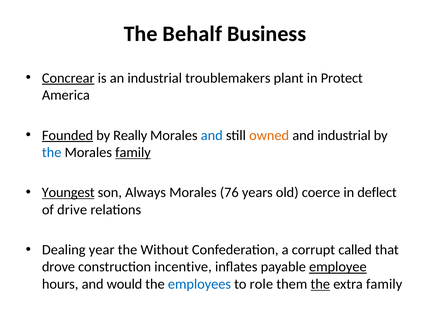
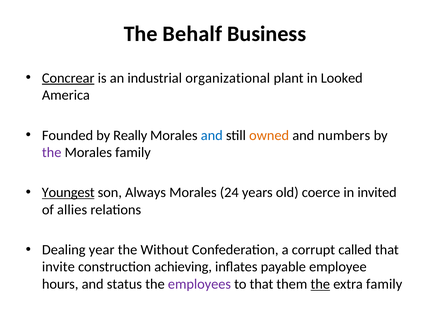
troublemakers: troublemakers -> organizational
Protect: Protect -> Looked
Founded underline: present -> none
and industrial: industrial -> numbers
the at (52, 153) colour: blue -> purple
family at (133, 153) underline: present -> none
76: 76 -> 24
deflect: deflect -> invited
drive: drive -> allies
drove: drove -> invite
incentive: incentive -> achieving
employee underline: present -> none
would: would -> status
employees colour: blue -> purple
to role: role -> that
